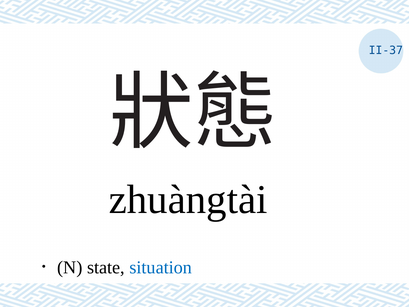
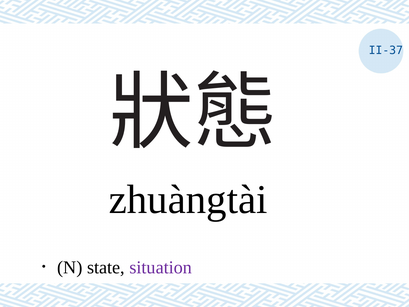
situation colour: blue -> purple
